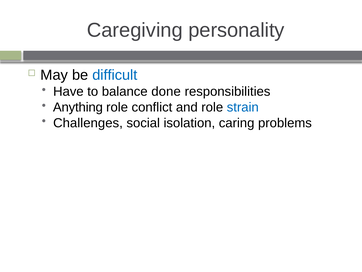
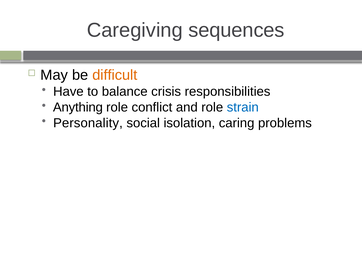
personality: personality -> sequences
difficult colour: blue -> orange
done: done -> crisis
Challenges: Challenges -> Personality
